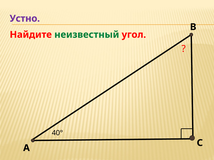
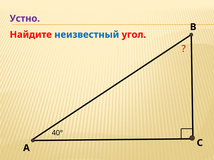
неизвестный colour: green -> blue
